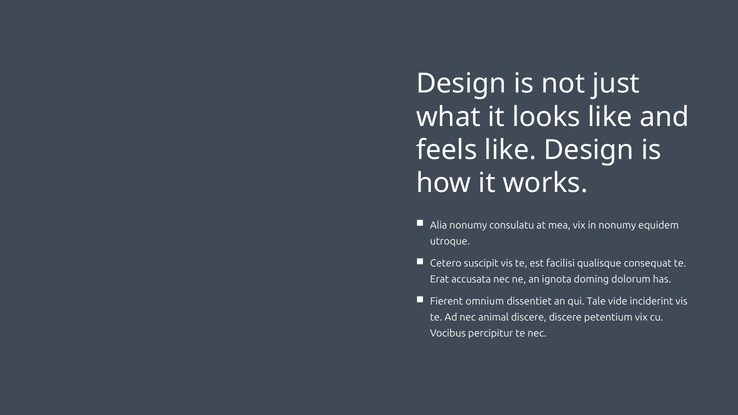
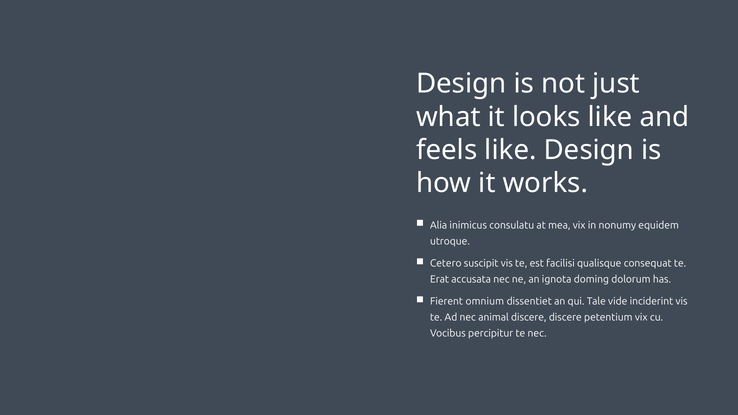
Alia nonumy: nonumy -> inimicus
